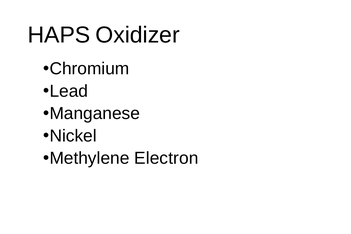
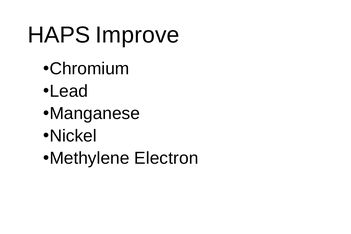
Oxidizer: Oxidizer -> Improve
